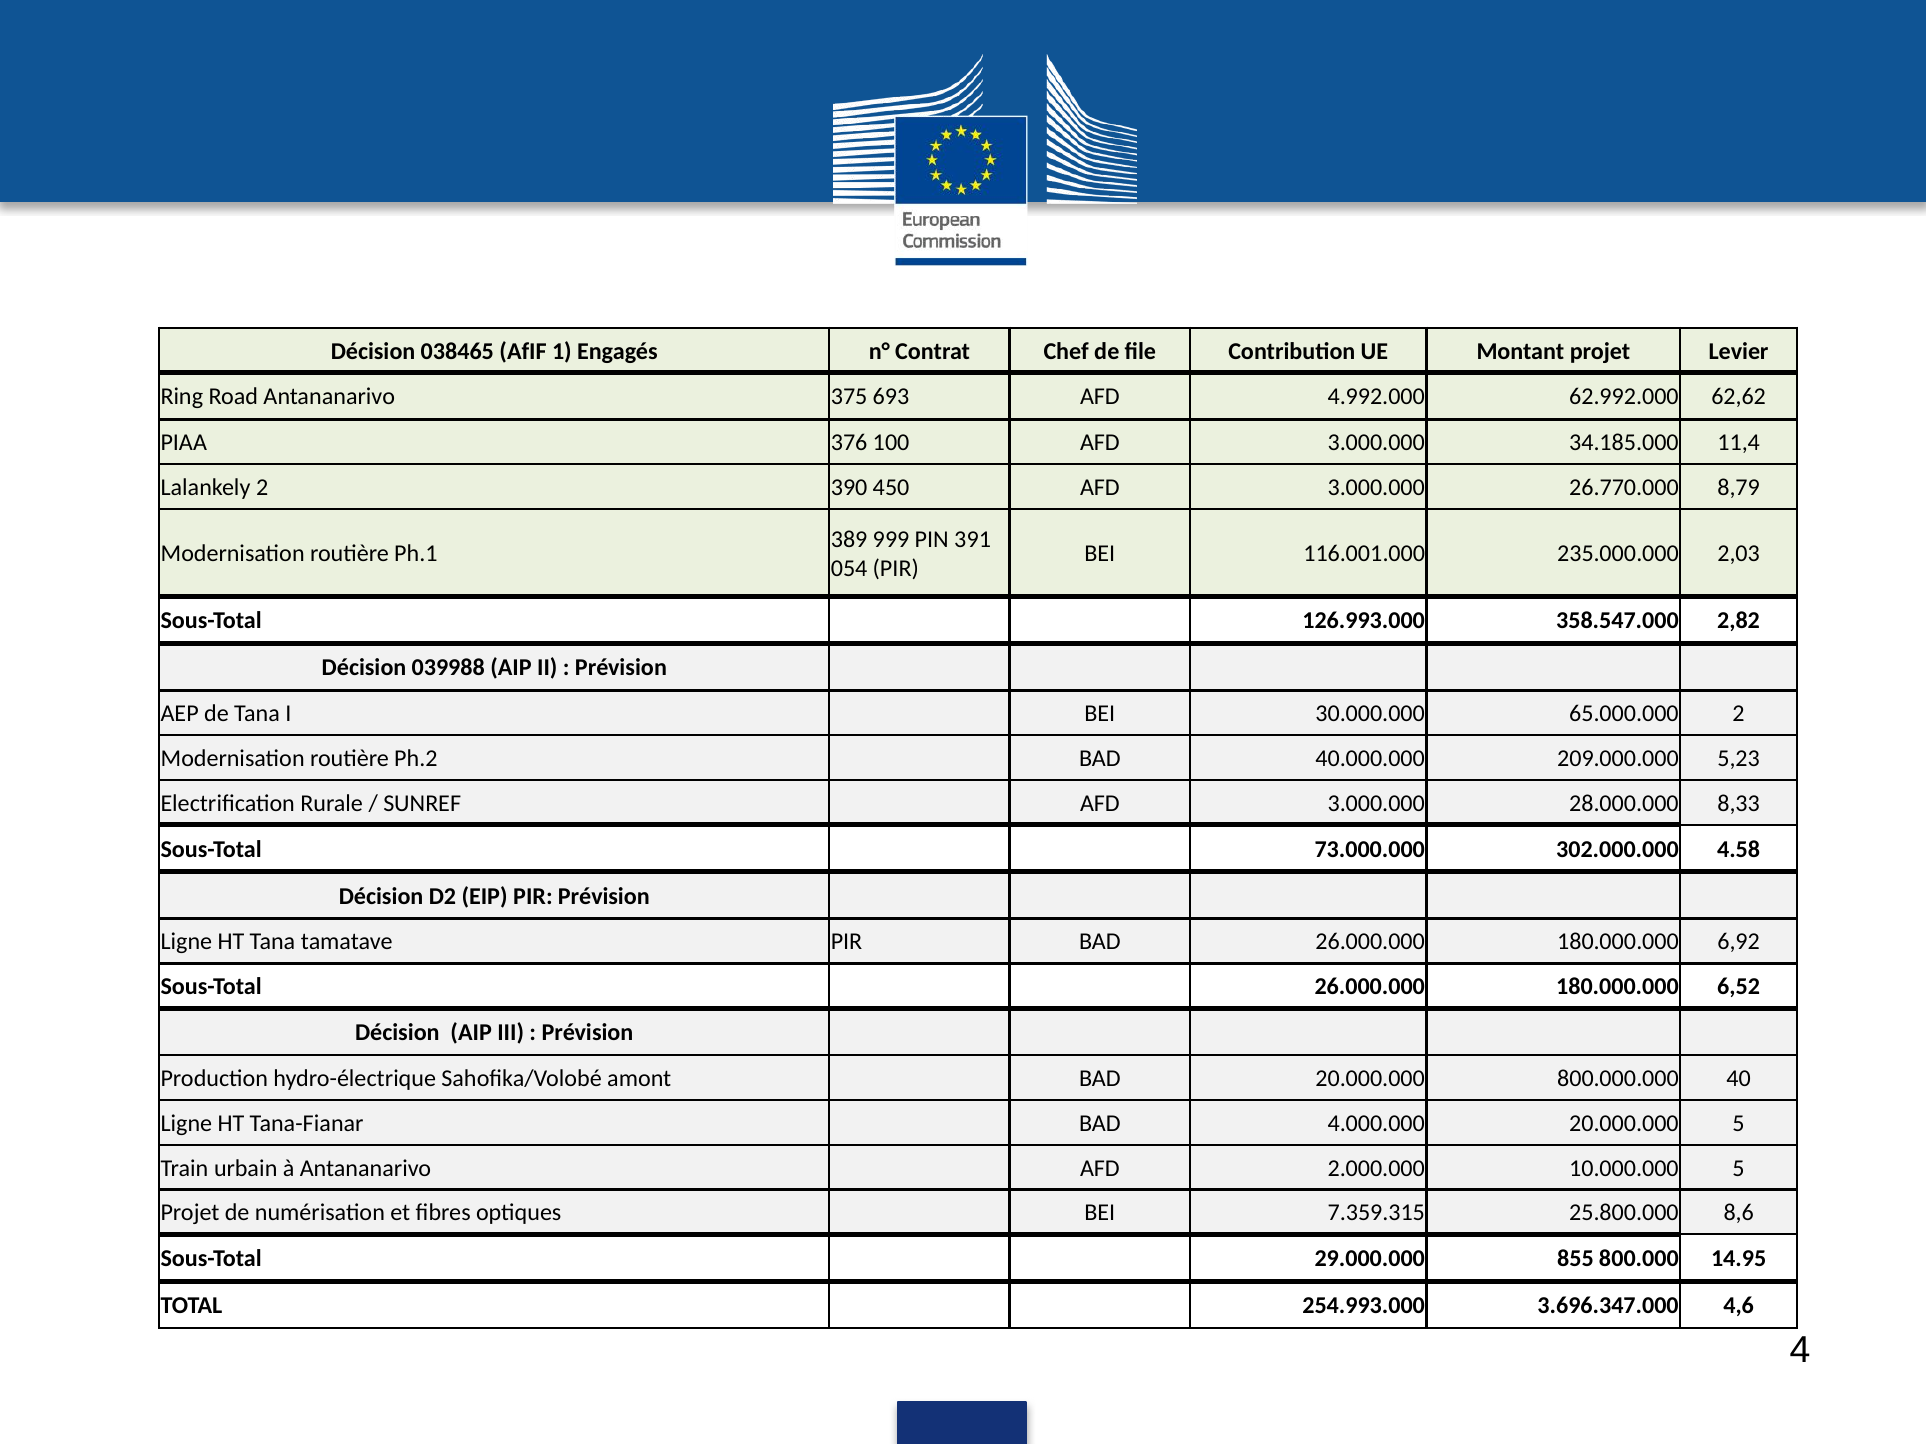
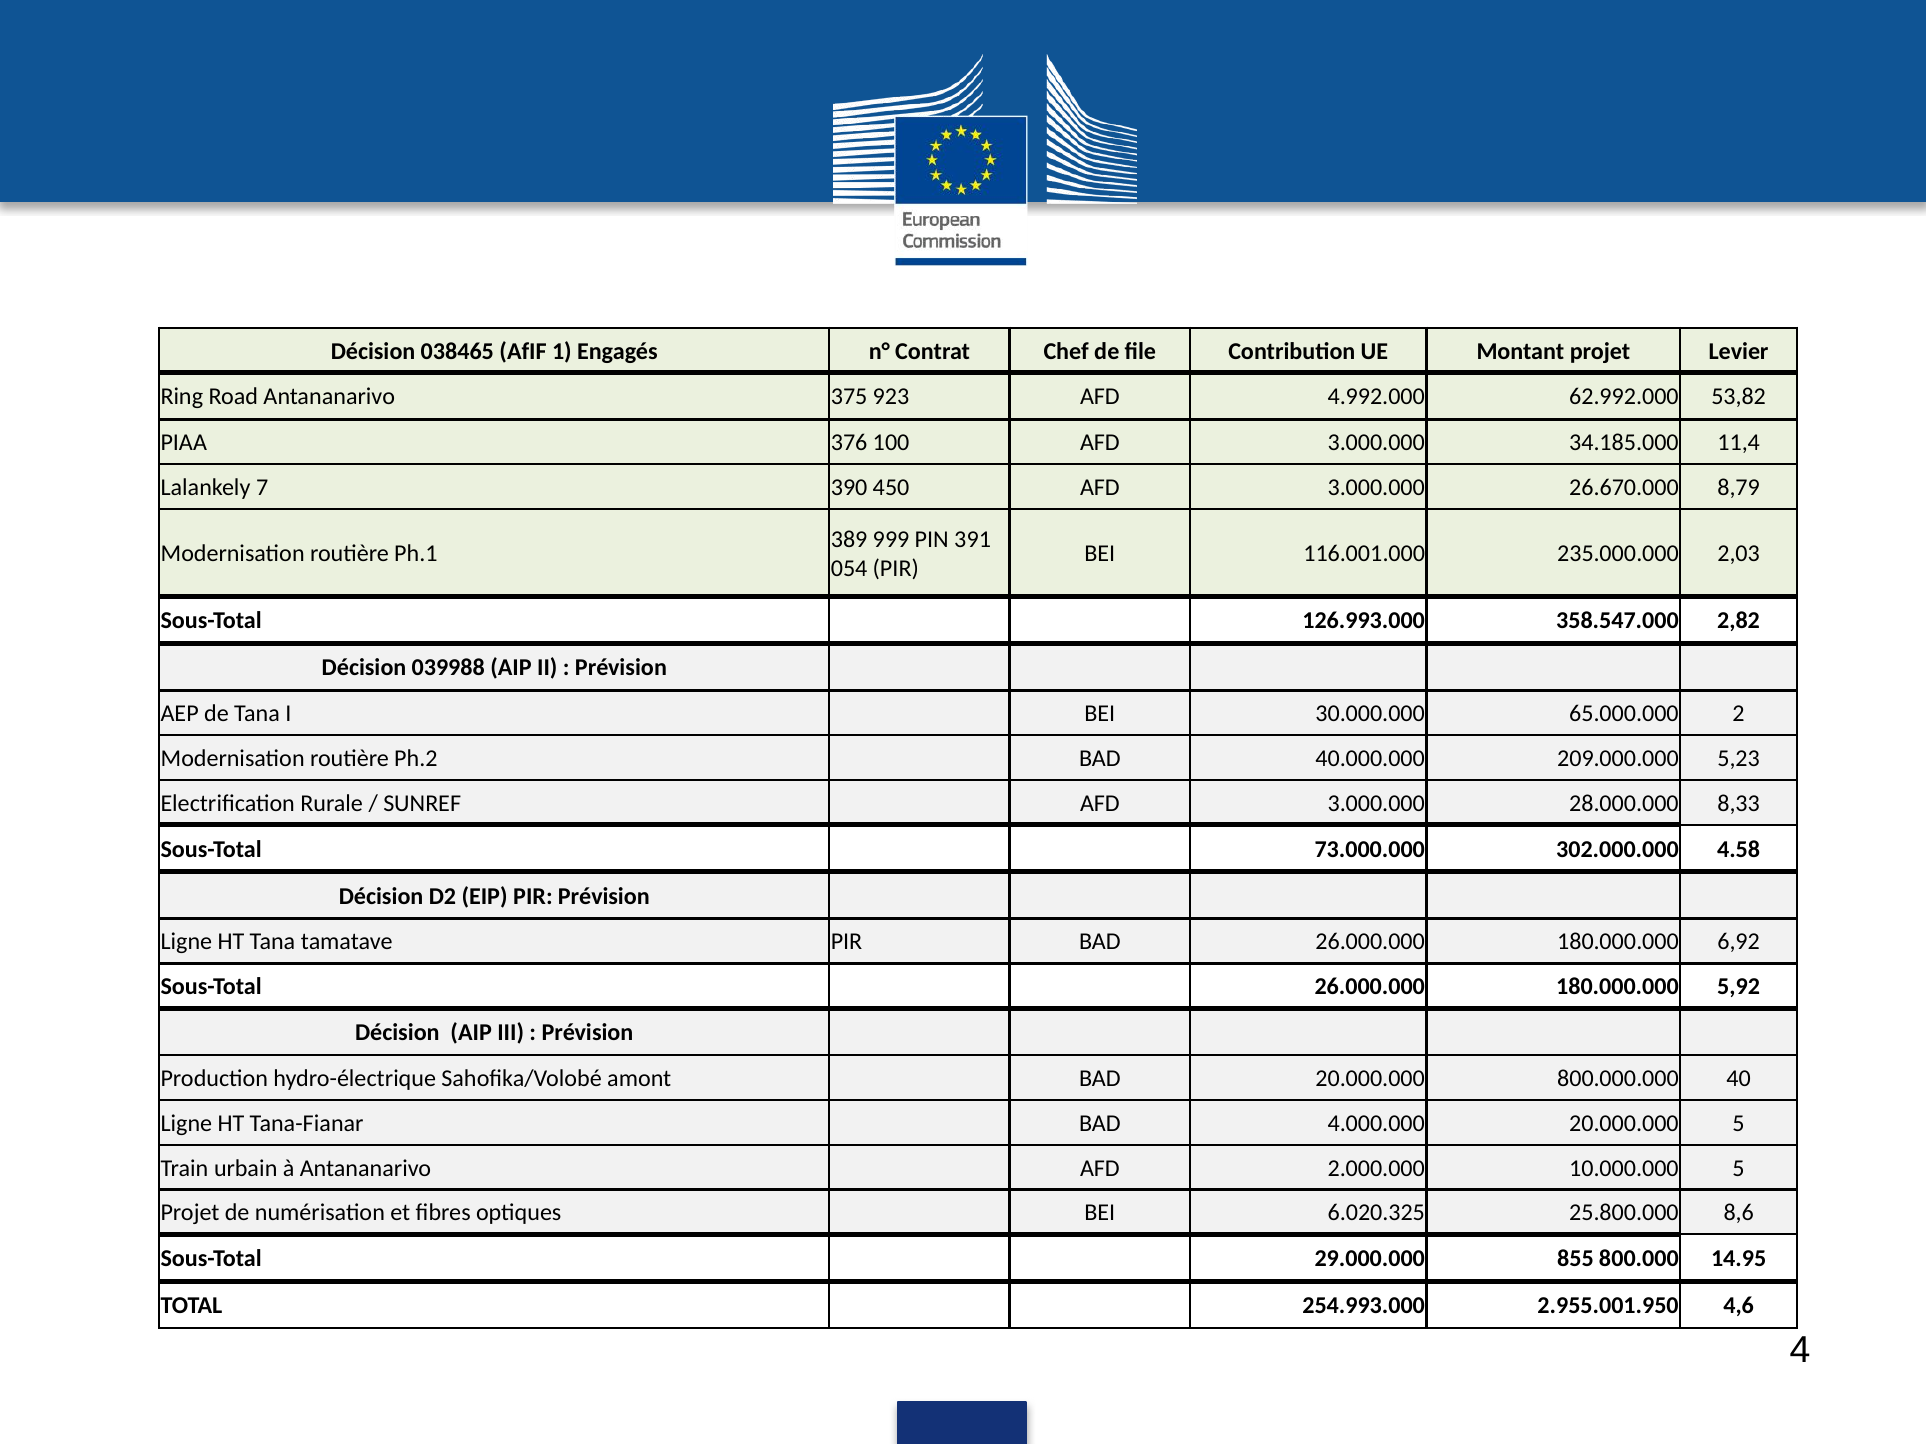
693: 693 -> 923
62,62: 62,62 -> 53,82
Lalankely 2: 2 -> 7
26.770.000: 26.770.000 -> 26.670.000
6,52: 6,52 -> 5,92
7.359.315: 7.359.315 -> 6.020.325
3.696.347.000: 3.696.347.000 -> 2.955.001.950
